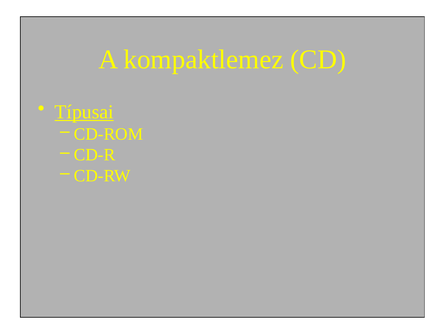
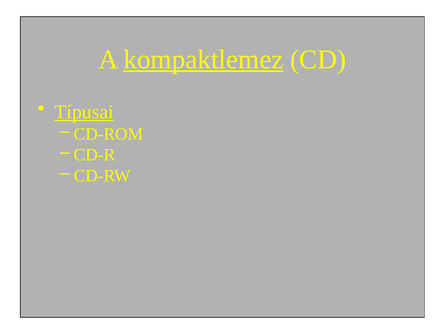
kompaktlemez underline: none -> present
